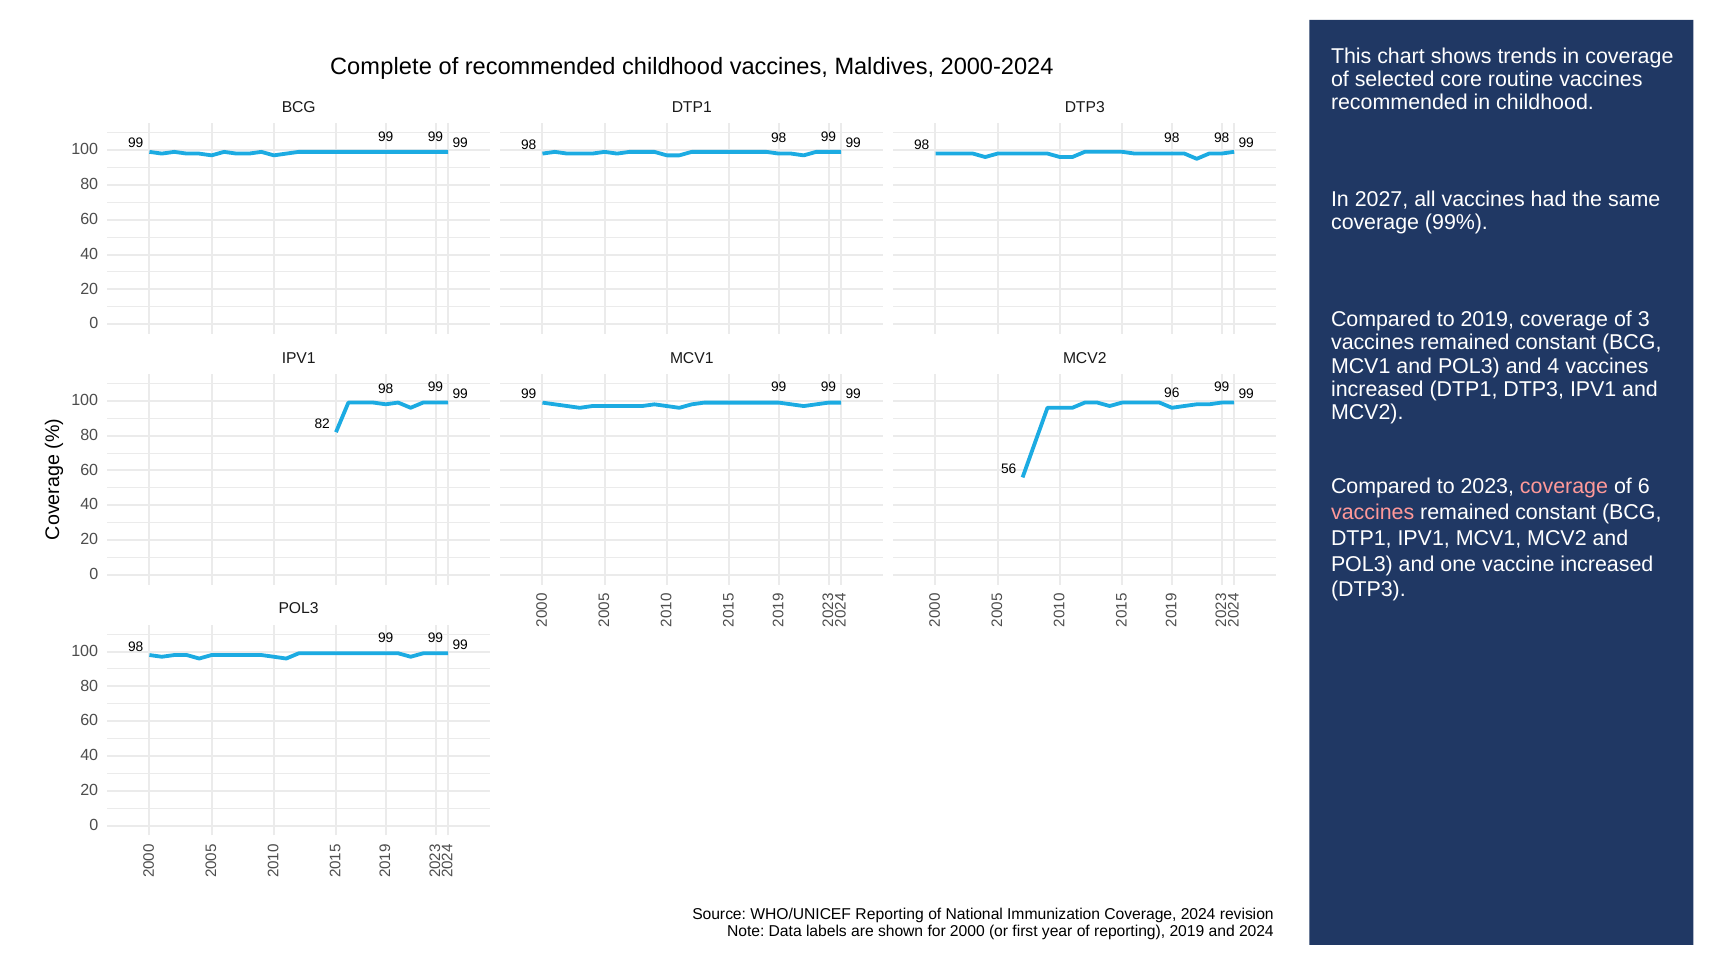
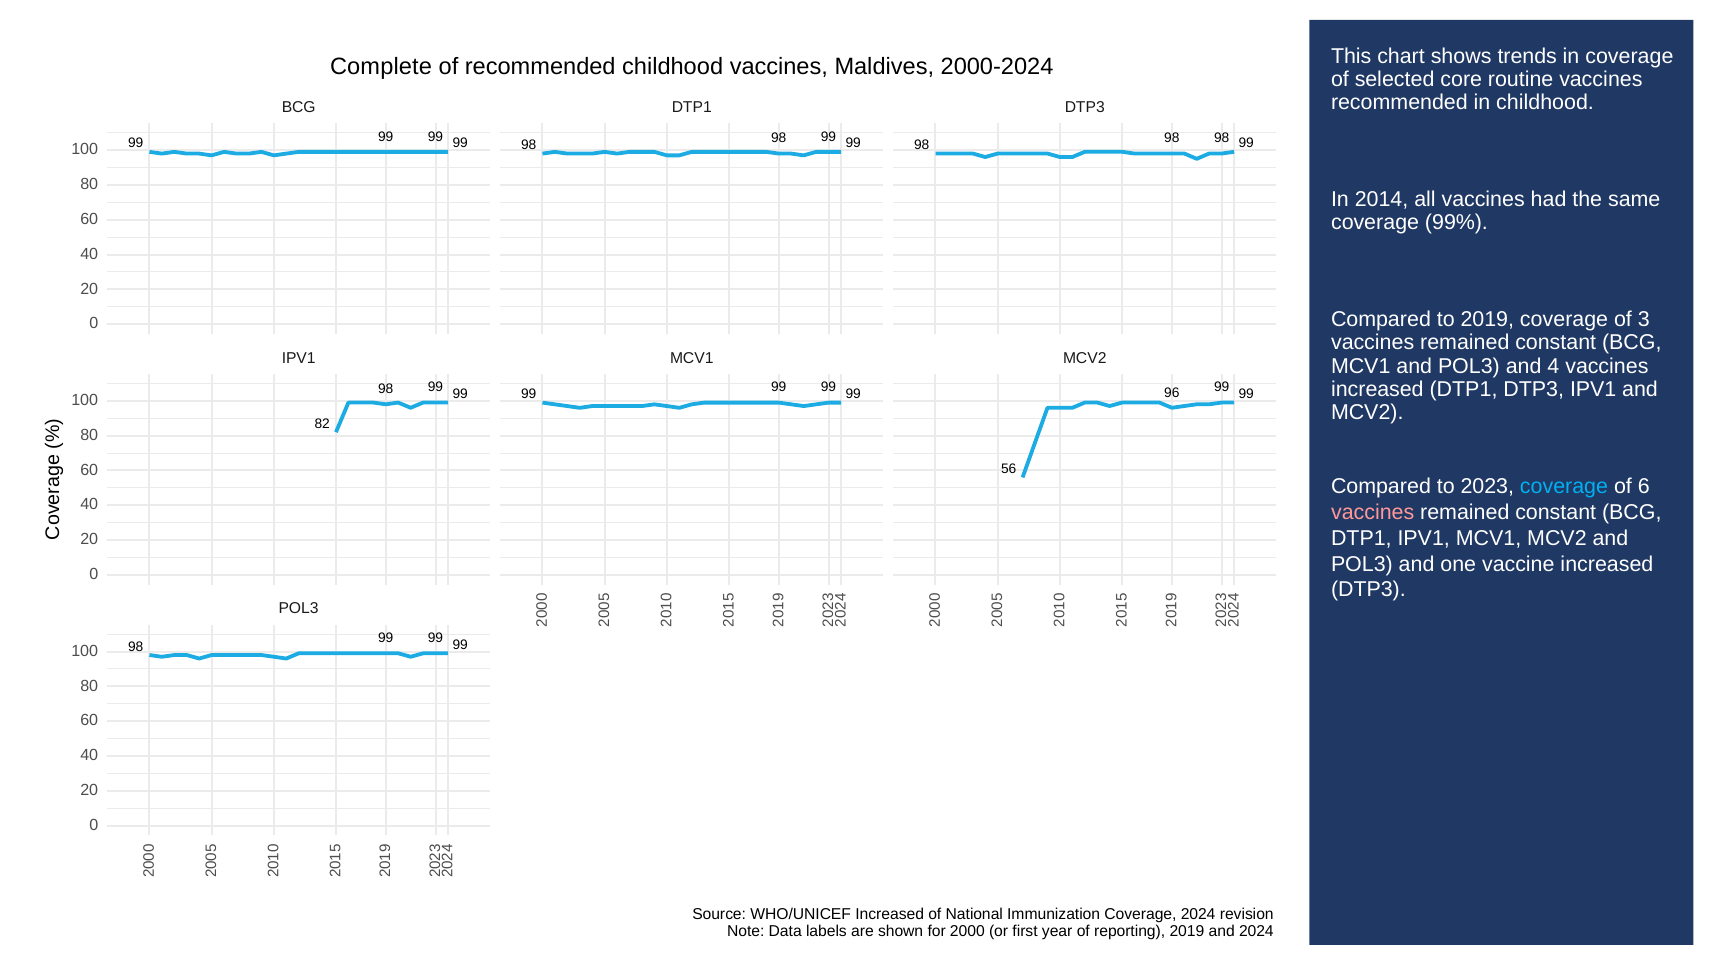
2027: 2027 -> 2014
coverage at (1564, 487) colour: pink -> light blue
WHO/UNICEF Reporting: Reporting -> Increased
